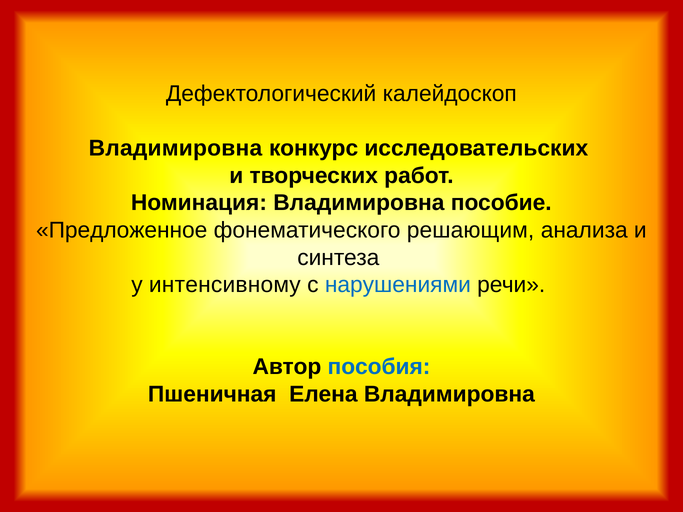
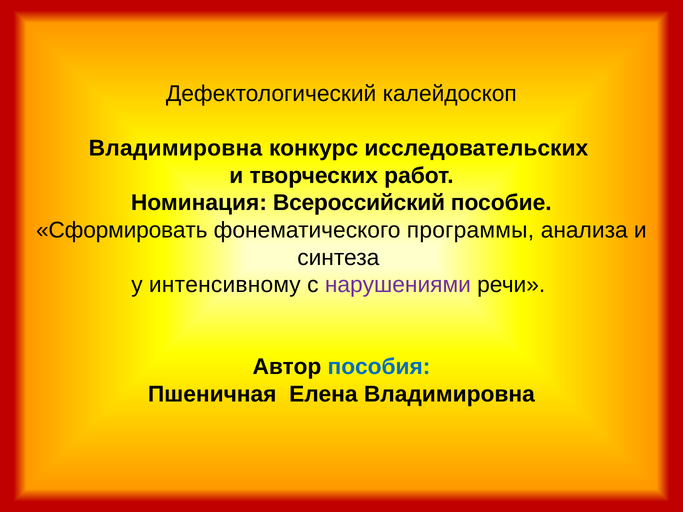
Номинация Владимировна: Владимировна -> Всероссийский
Предложенное: Предложенное -> Сформировать
решающим: решающим -> программы
нарушениями colour: blue -> purple
